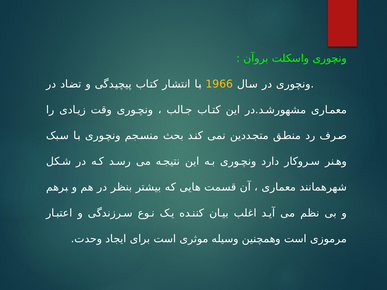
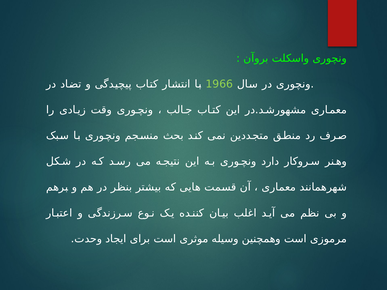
1966 colour: yellow -> light green
